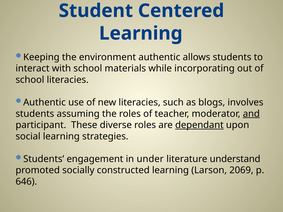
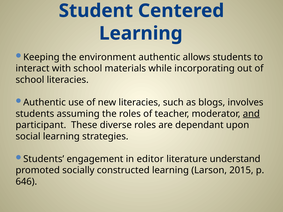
dependant underline: present -> none
under: under -> editor
2069: 2069 -> 2015
